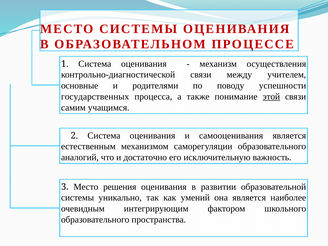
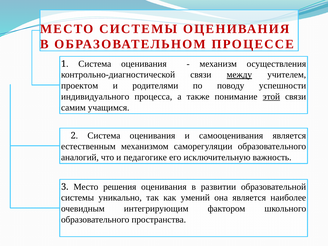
между underline: none -> present
основные: основные -> проектом
государственных: государственных -> индивидуального
достаточно: достаточно -> педагогике
